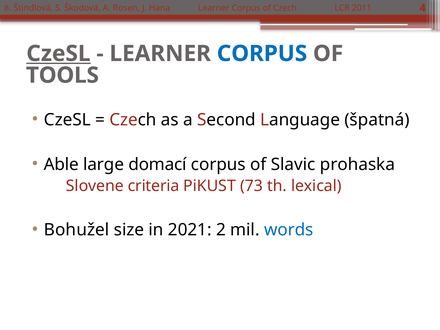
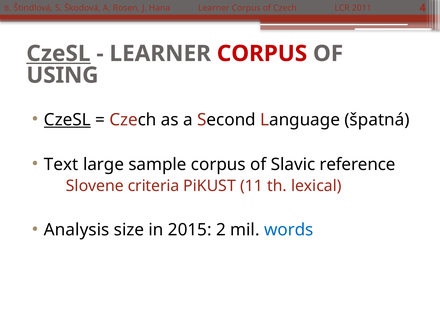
CORPUS at (262, 54) colour: blue -> red
TOOLS: TOOLS -> USING
CzeSL at (67, 120) underline: none -> present
Able: Able -> Text
domací: domací -> sample
prohaska: prohaska -> reference
73: 73 -> 11
Bohužel: Bohužel -> Analysis
2021: 2021 -> 2015
